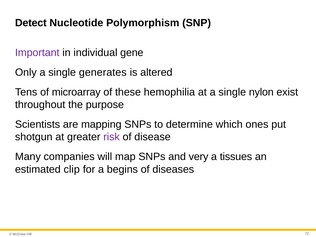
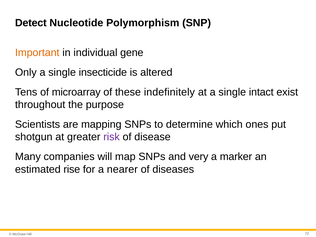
Important colour: purple -> orange
generates: generates -> insecticide
hemophilia: hemophilia -> indefinitely
nylon: nylon -> intact
tissues: tissues -> marker
clip: clip -> rise
begins: begins -> nearer
